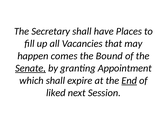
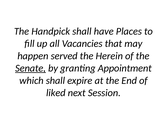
Secretary: Secretary -> Handpick
comes: comes -> served
Bound: Bound -> Herein
End underline: present -> none
